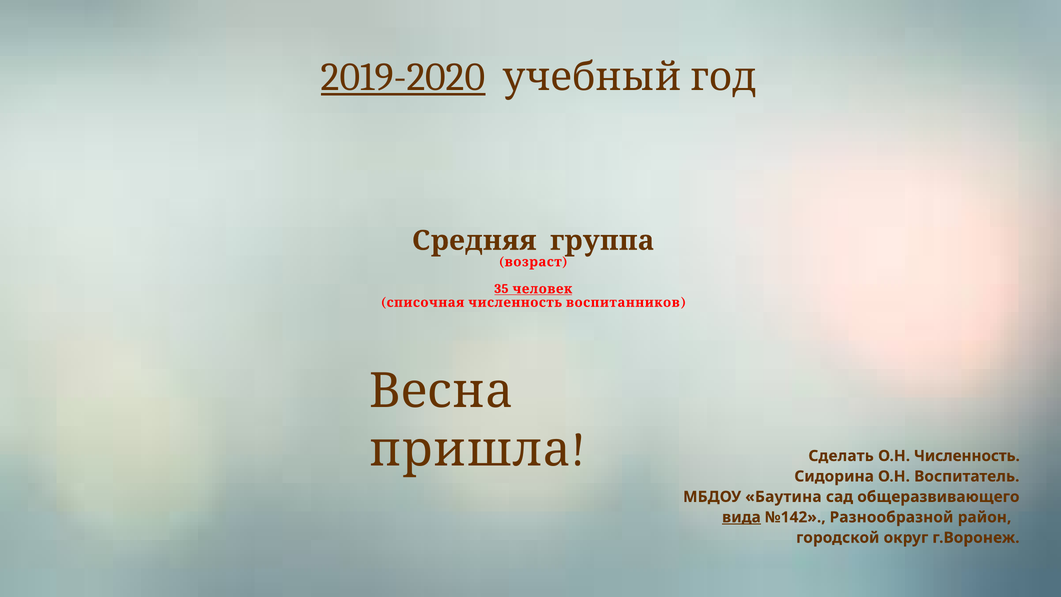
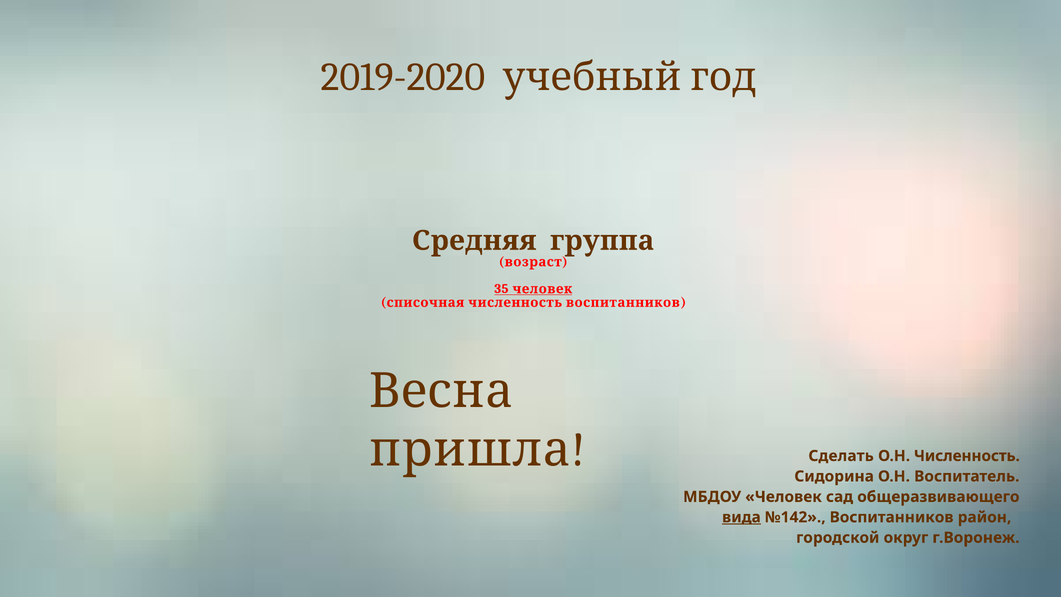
2019-2020 underline: present -> none
МБДОУ Баутина: Баутина -> Человек
№142 Разнообразной: Разнообразной -> Воспитанников
